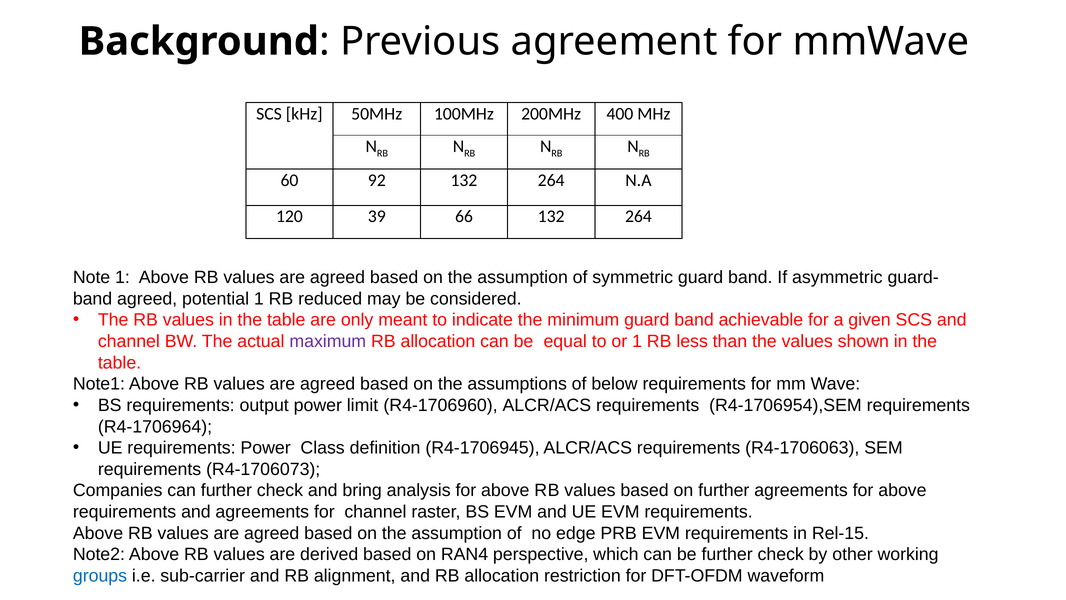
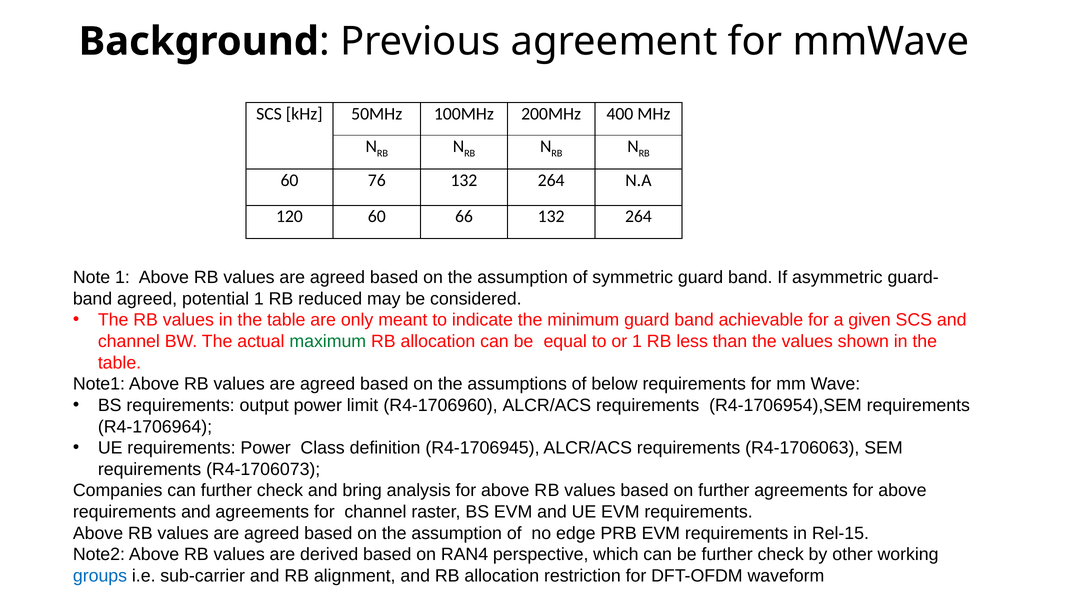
92: 92 -> 76
120 39: 39 -> 60
maximum colour: purple -> green
